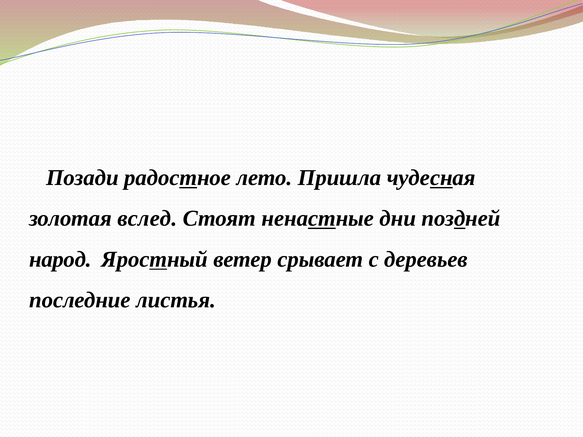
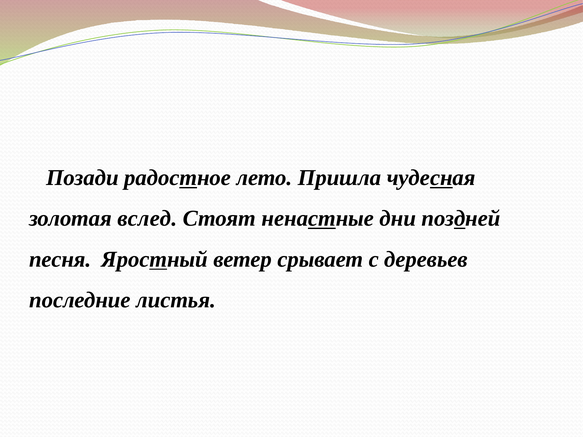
народ: народ -> песня
